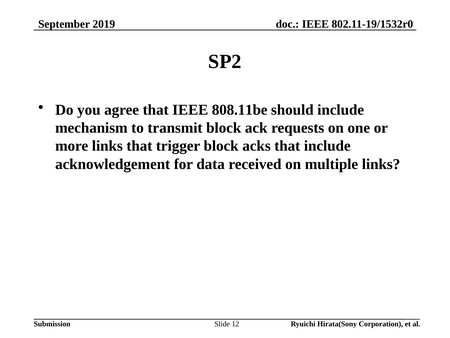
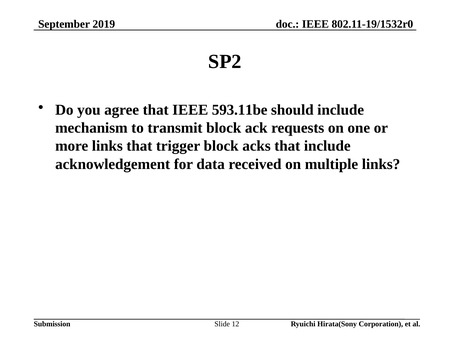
808.11be: 808.11be -> 593.11be
